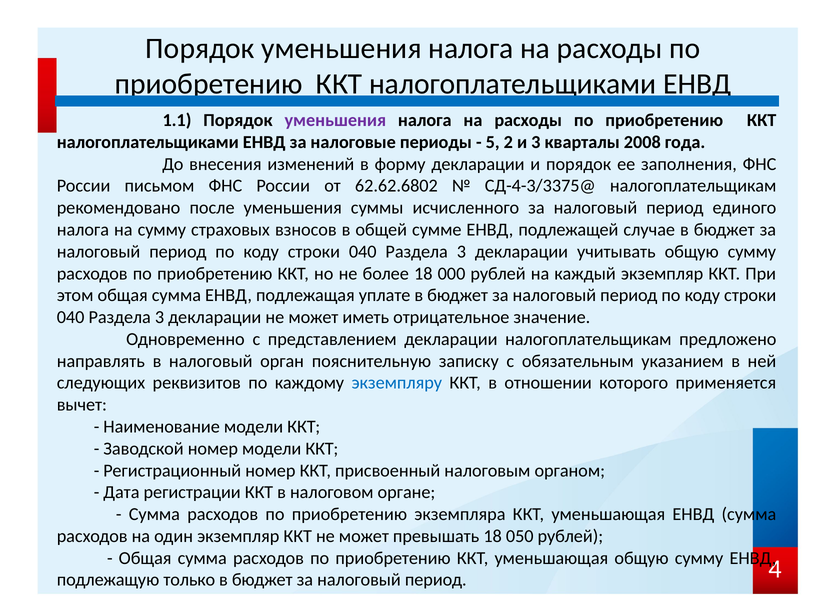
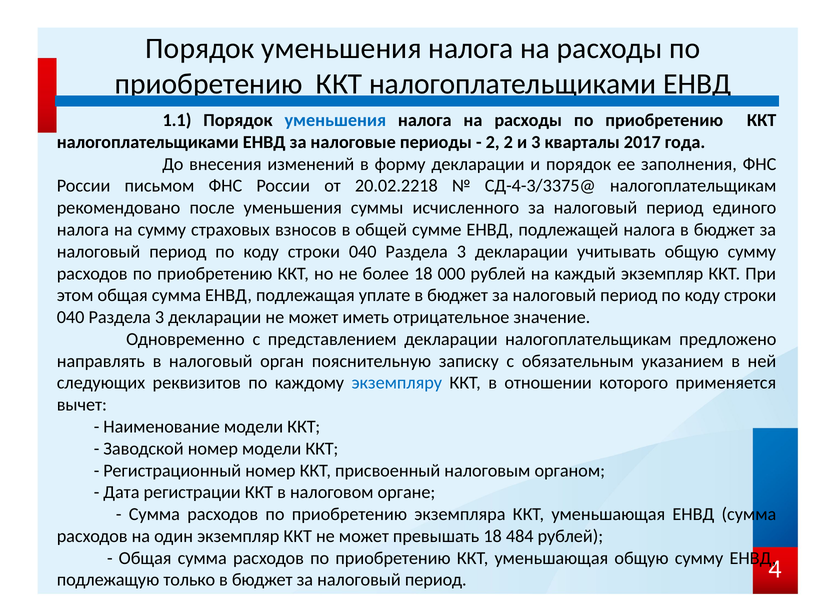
уменьшения at (335, 120) colour: purple -> blue
5 at (493, 142): 5 -> 2
2008: 2008 -> 2017
62.62.6802: 62.62.6802 -> 20.02.2218
подлежащей случае: случае -> налога
050: 050 -> 484
